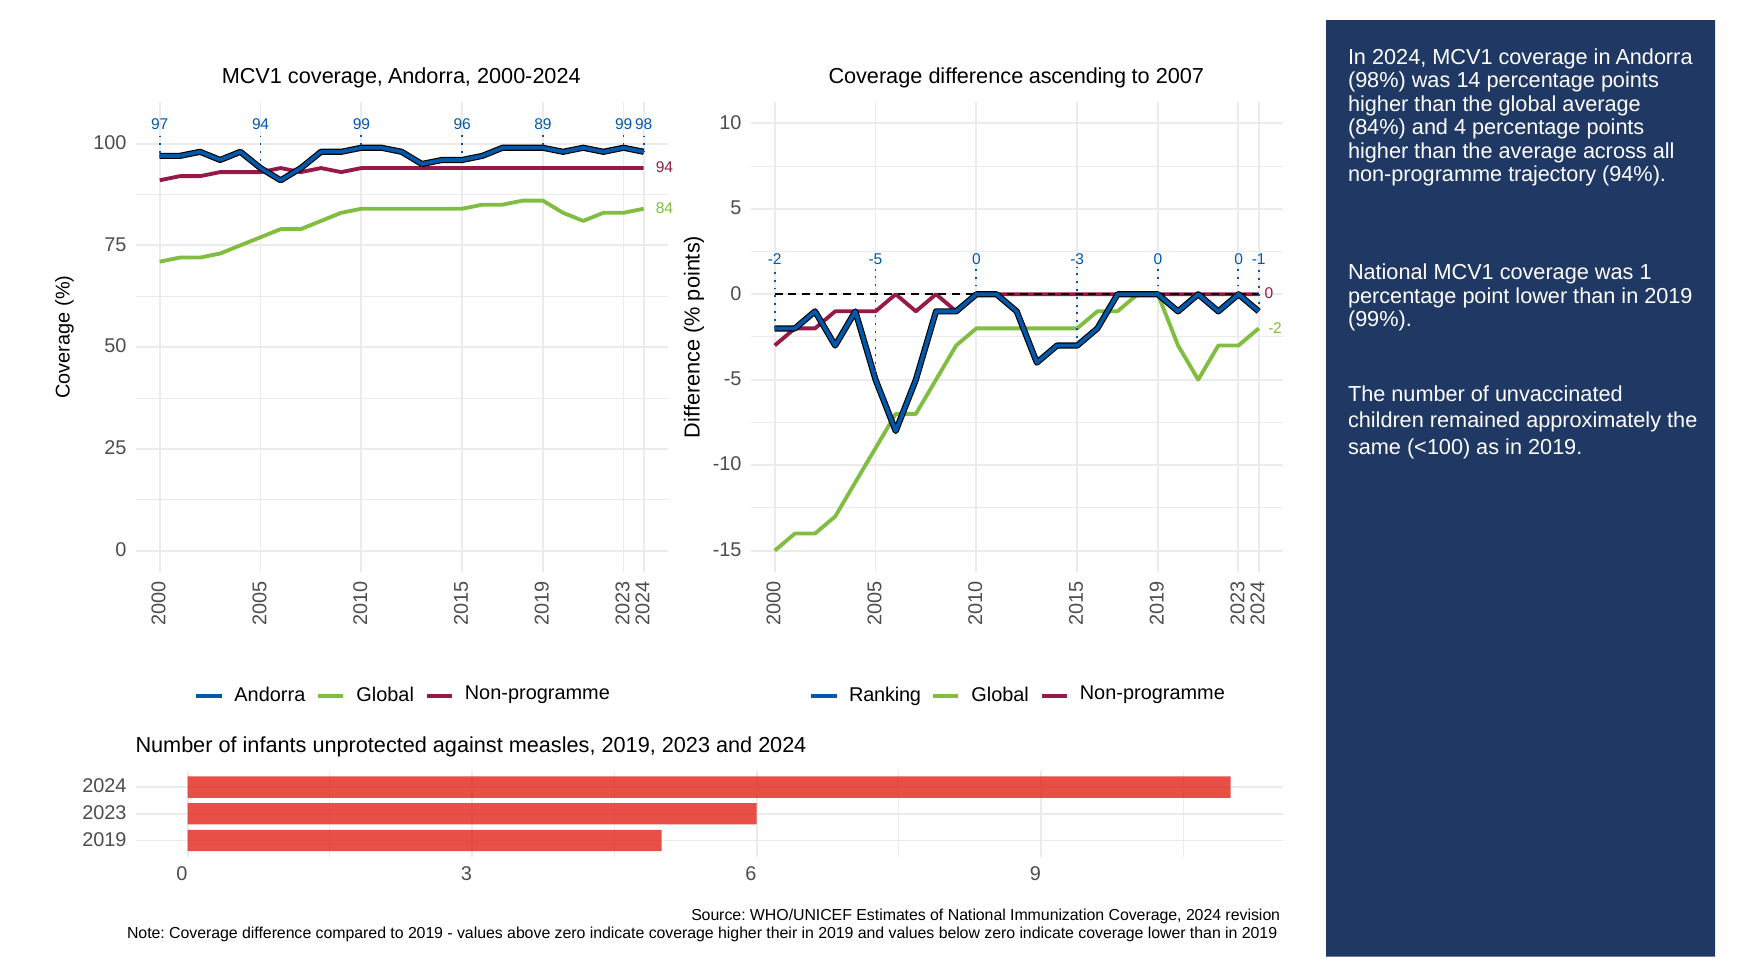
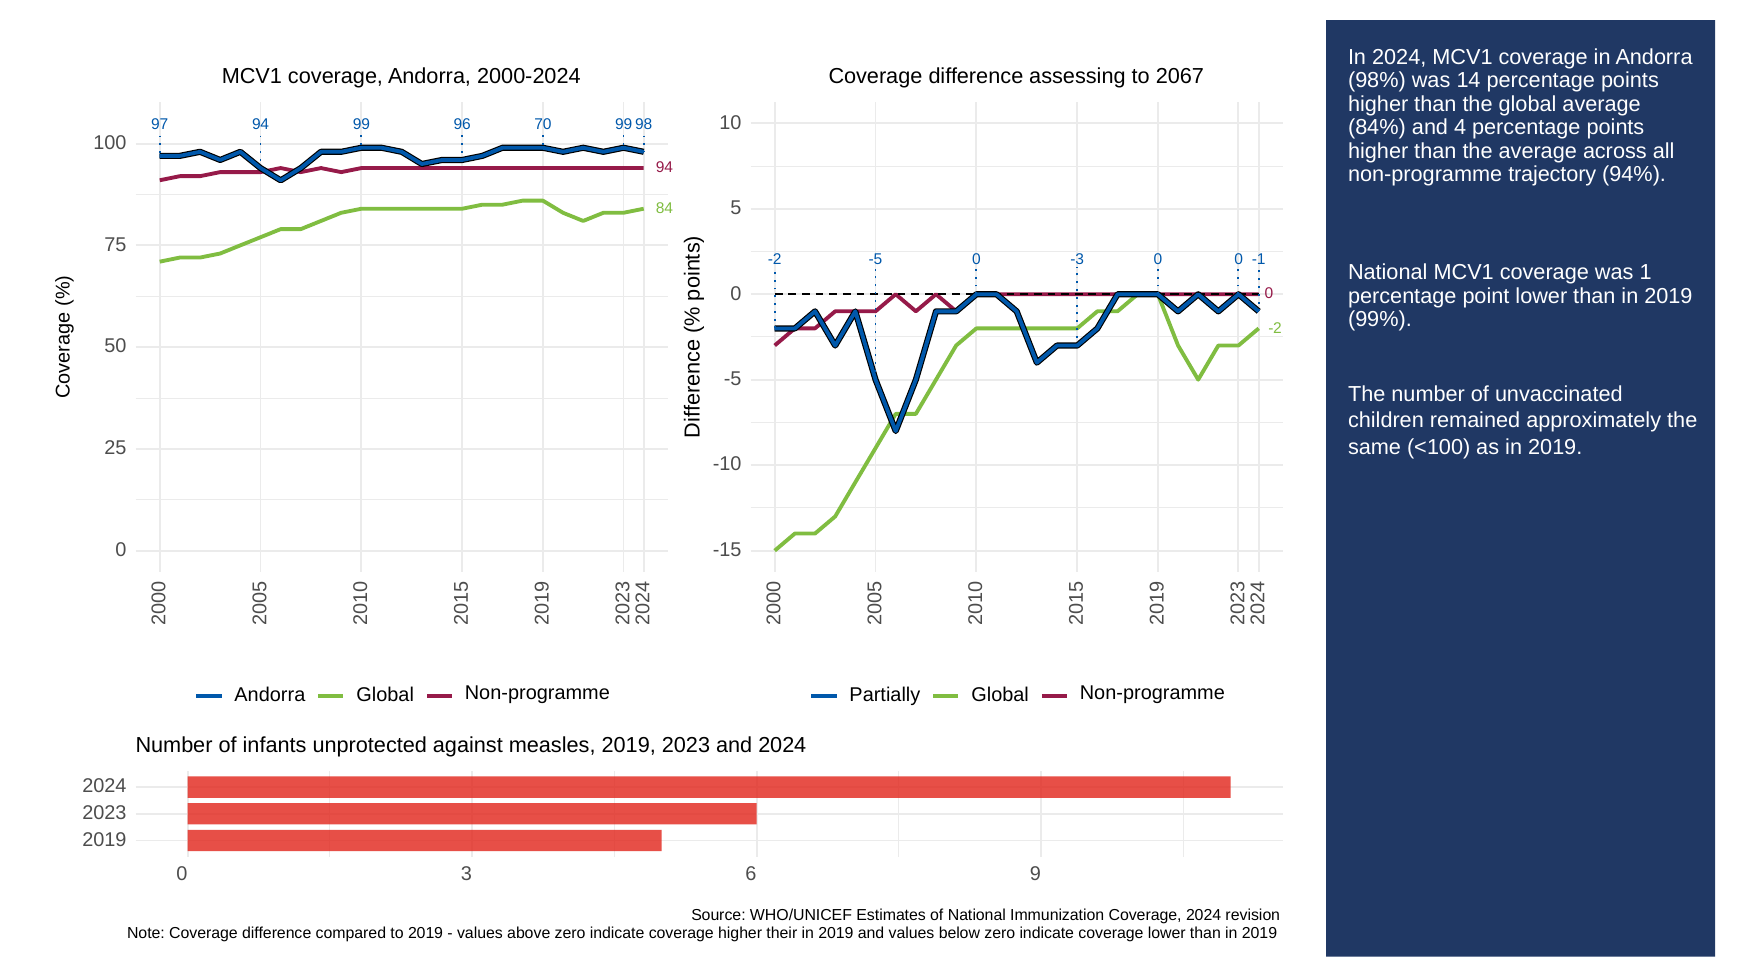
ascending: ascending -> assessing
2007: 2007 -> 2067
89: 89 -> 70
Ranking: Ranking -> Partially
